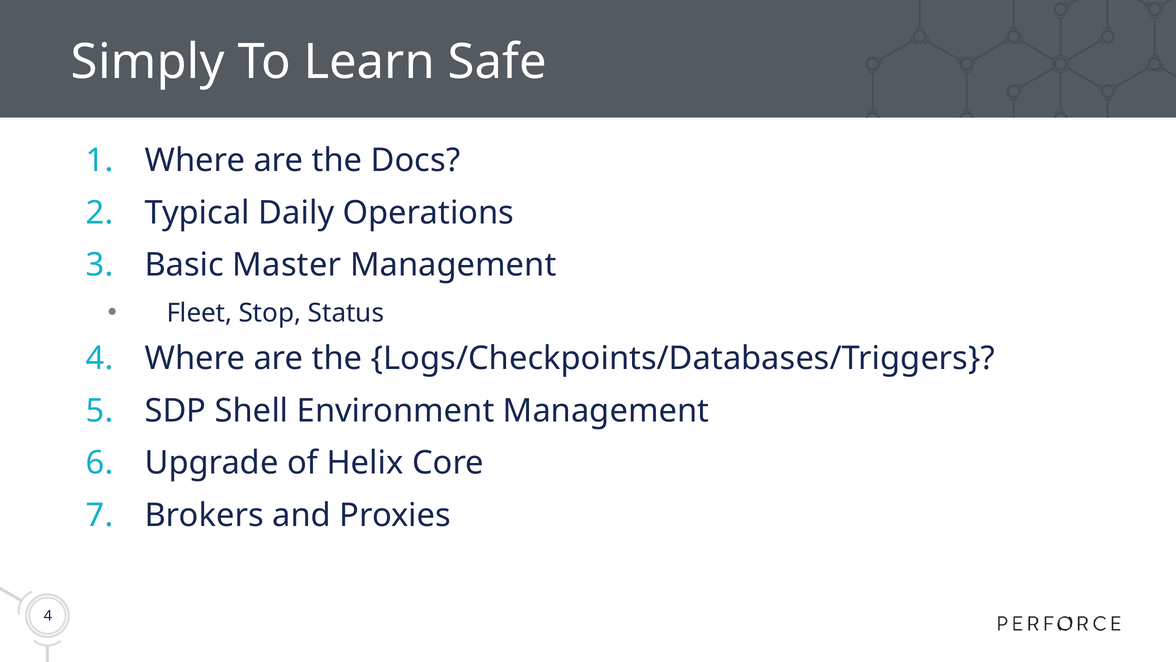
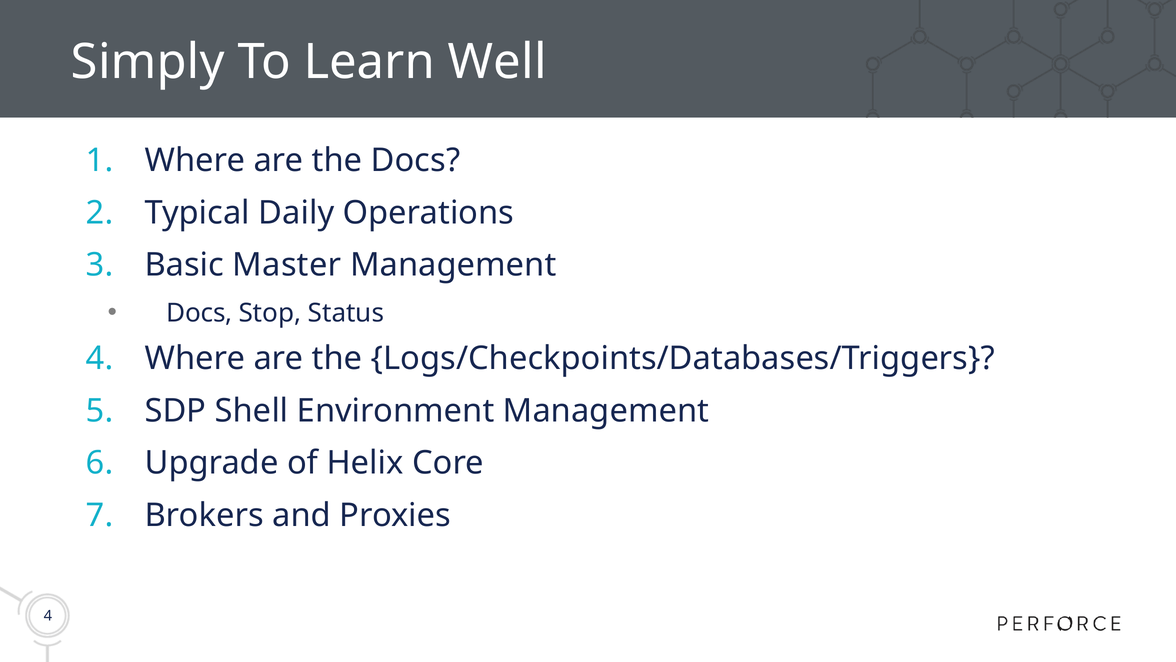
Safe: Safe -> Well
Fleet at (199, 313): Fleet -> Docs
